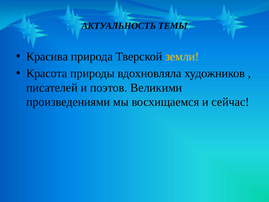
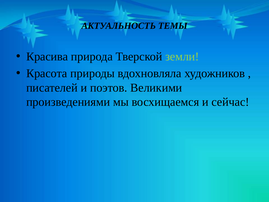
земли colour: yellow -> light green
